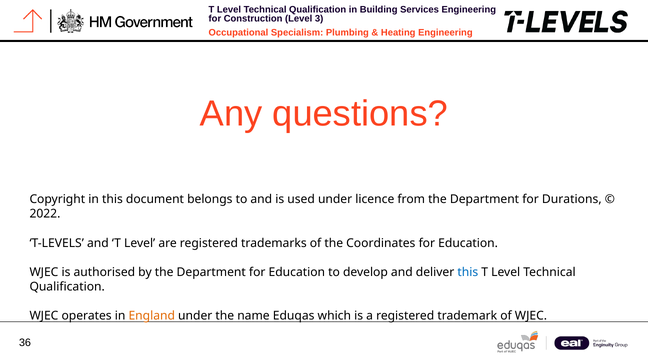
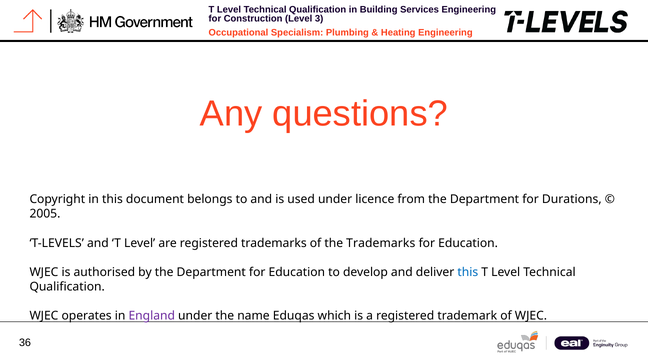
2022: 2022 -> 2005
the Coordinates: Coordinates -> Trademarks
England colour: orange -> purple
